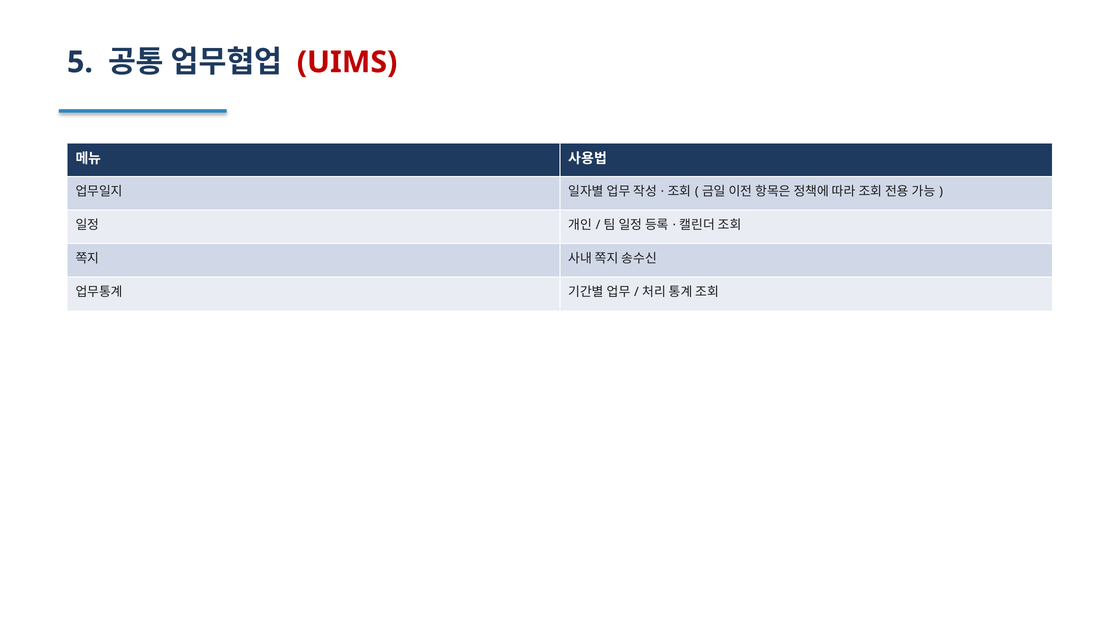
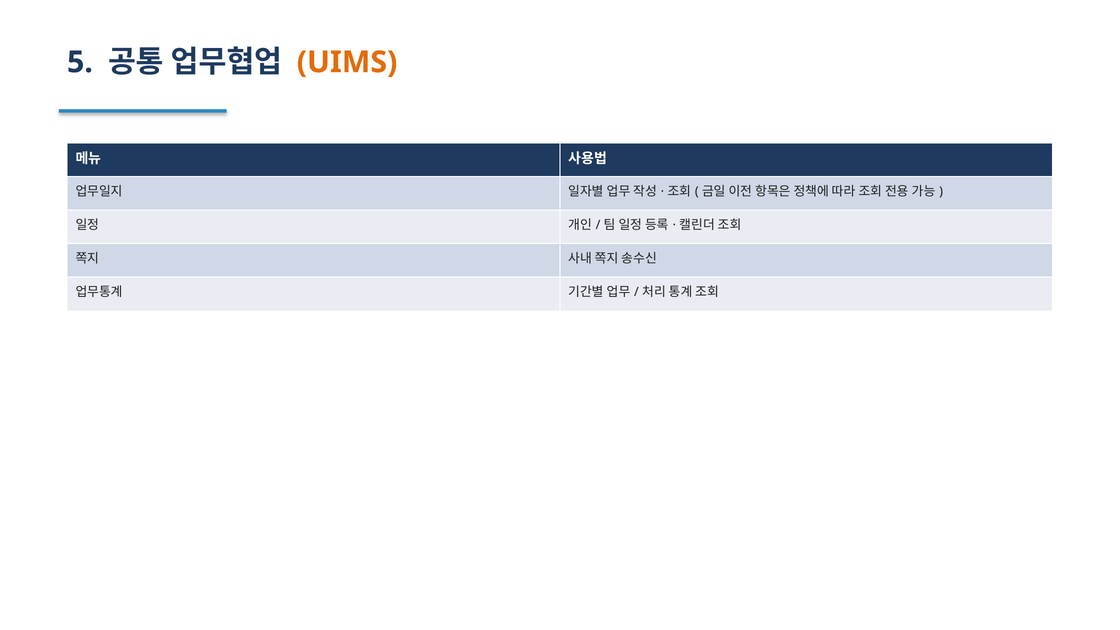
UIMS colour: red -> orange
